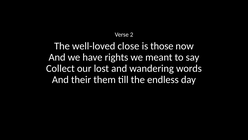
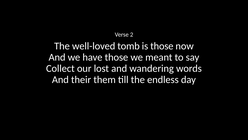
close: close -> tomb
have rights: rights -> those
